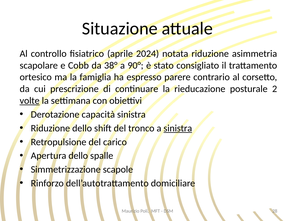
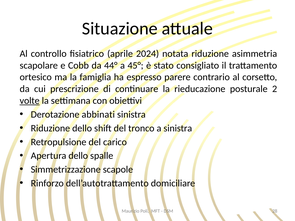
38°: 38° -> 44°
90°: 90° -> 45°
capacità: capacità -> abbinati
sinistra at (178, 128) underline: present -> none
